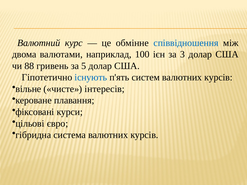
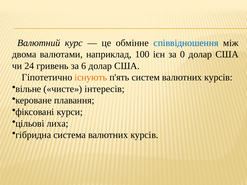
3: 3 -> 0
88: 88 -> 24
5: 5 -> 6
існують colour: blue -> orange
євро: євро -> лиха
